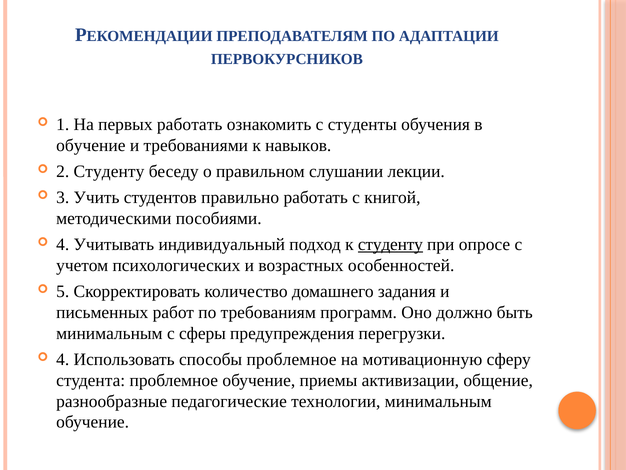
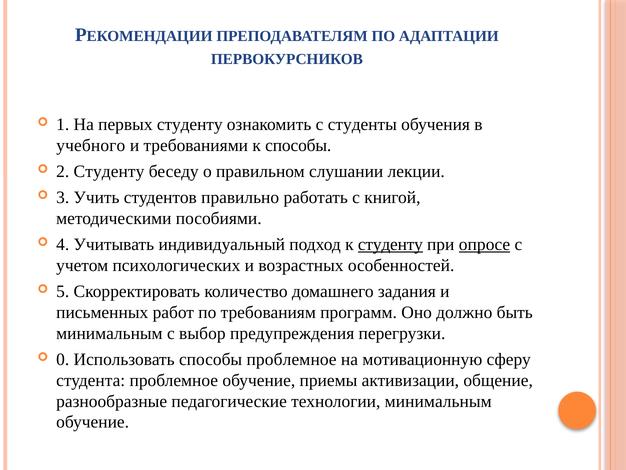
первых работать: работать -> студенту
обучение at (91, 145): обучение -> учебного
к навыков: навыков -> способы
опросе underline: none -> present
сферы: сферы -> выбор
4 at (63, 359): 4 -> 0
